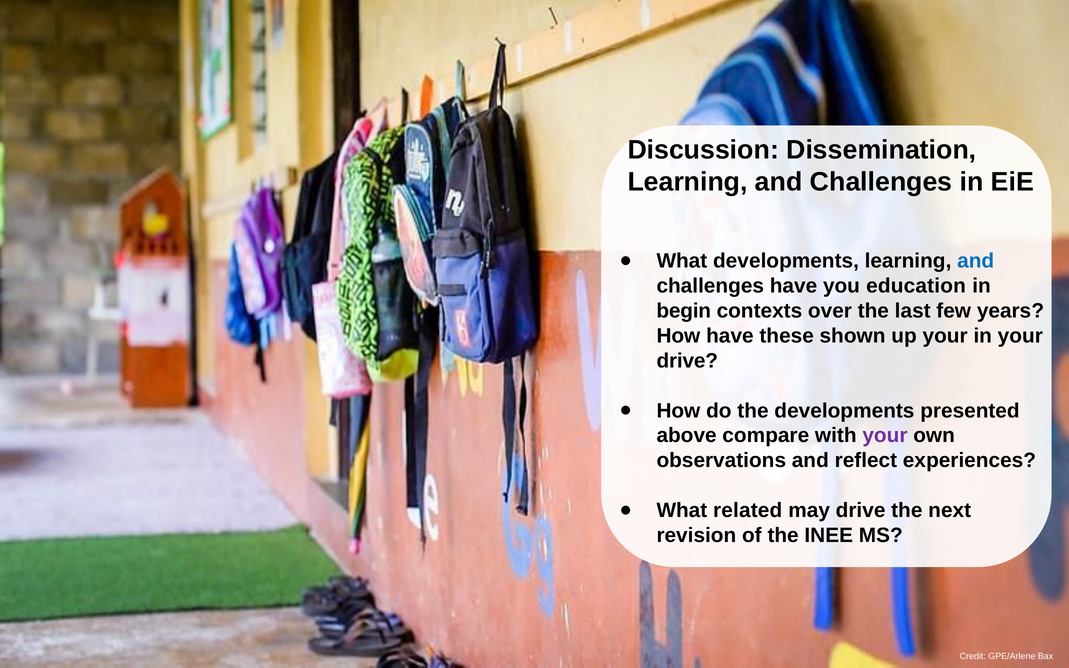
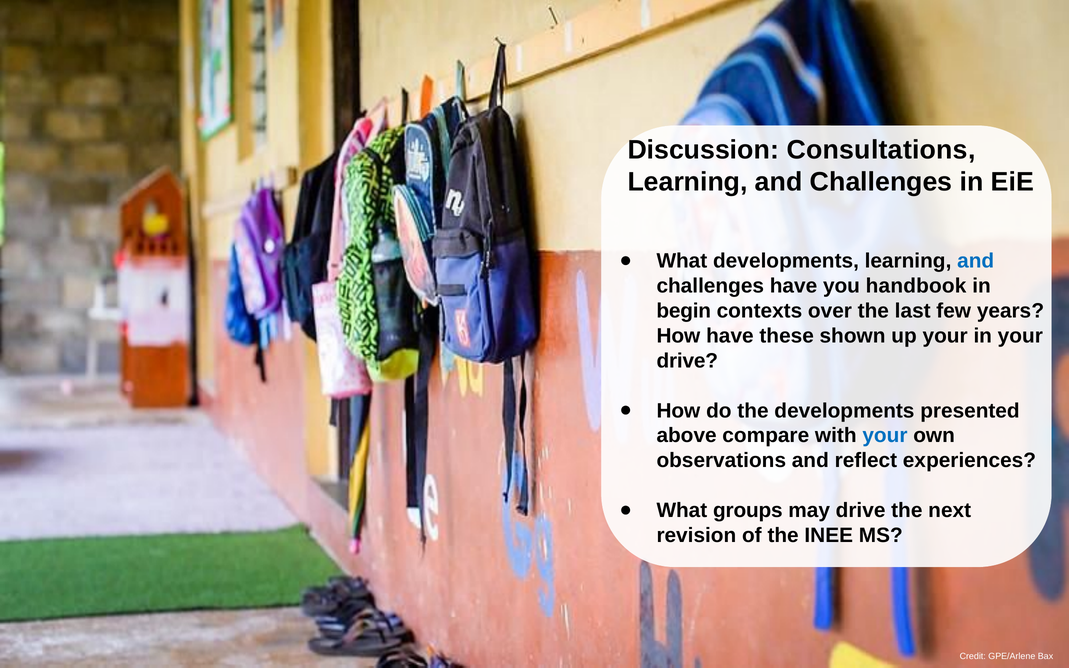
Dissemination: Dissemination -> Consultations
education: education -> handbook
your at (885, 436) colour: purple -> blue
related: related -> groups
